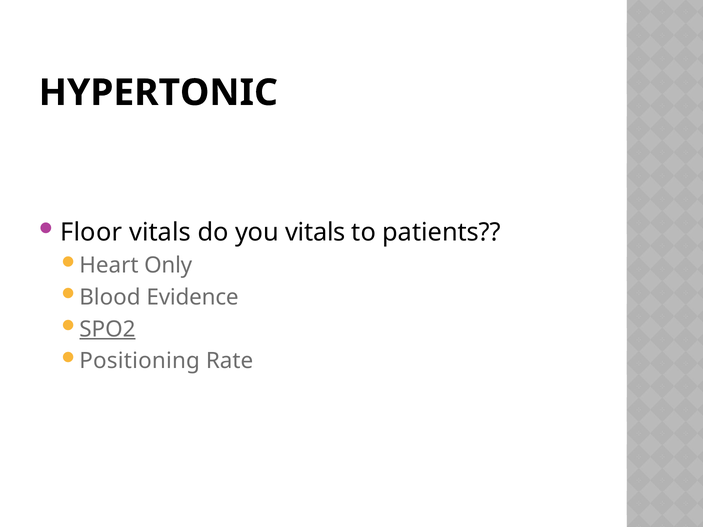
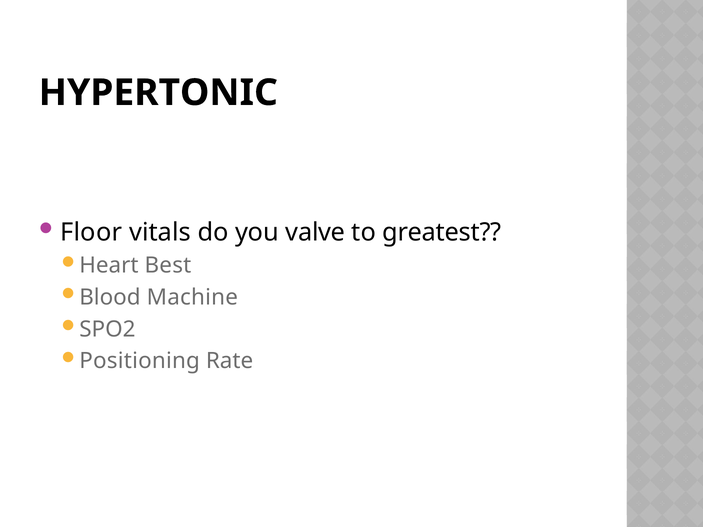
you vitals: vitals -> valve
patients: patients -> greatest
Only: Only -> Best
Evidence: Evidence -> Machine
SPO2 underline: present -> none
